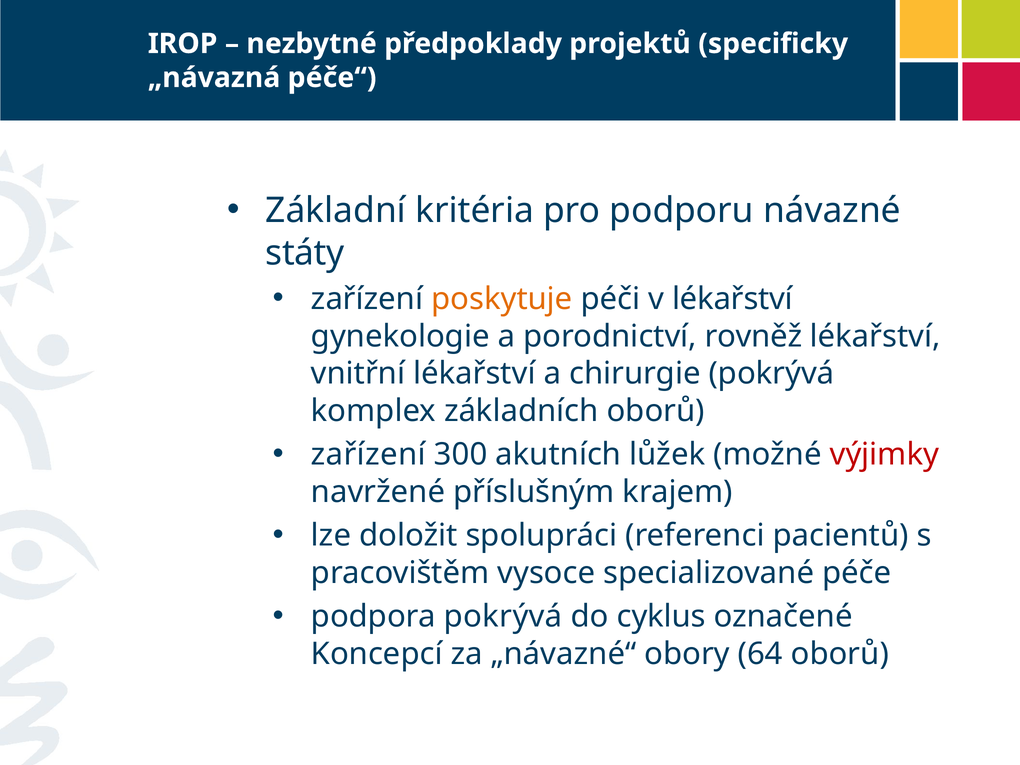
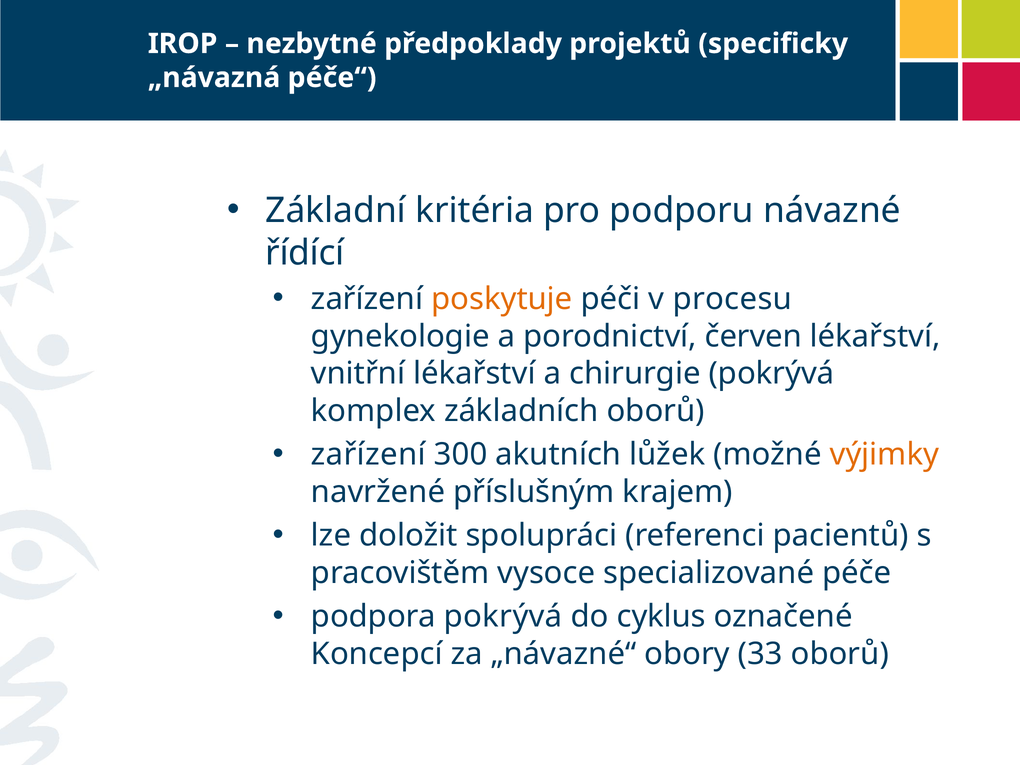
státy: státy -> řídící
v lékařství: lékařství -> procesu
rovněž: rovněž -> červen
výjimky colour: red -> orange
64: 64 -> 33
